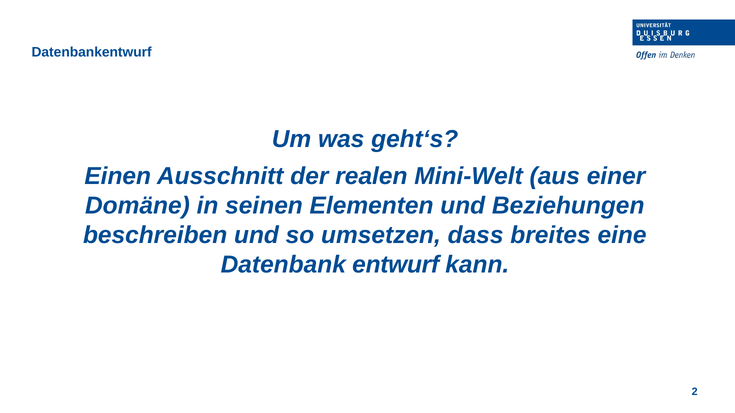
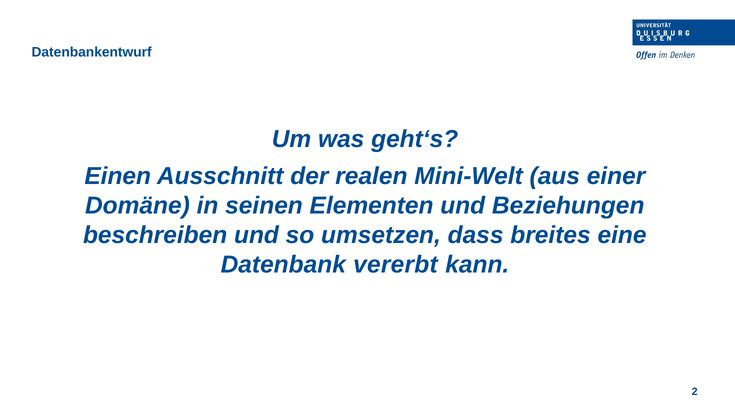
entwurf: entwurf -> vererbt
